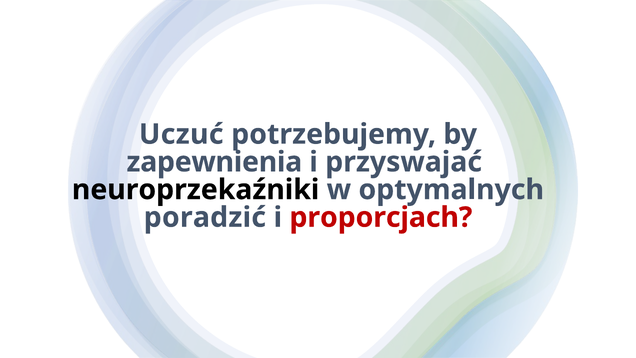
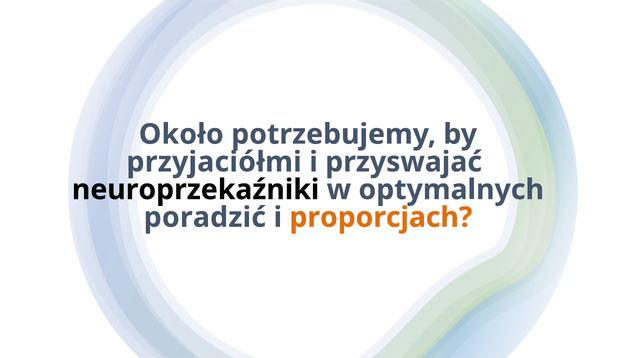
Uczuć: Uczuć -> Około
zapewnienia: zapewnienia -> przyjaciółmi
proporcjach colour: red -> orange
